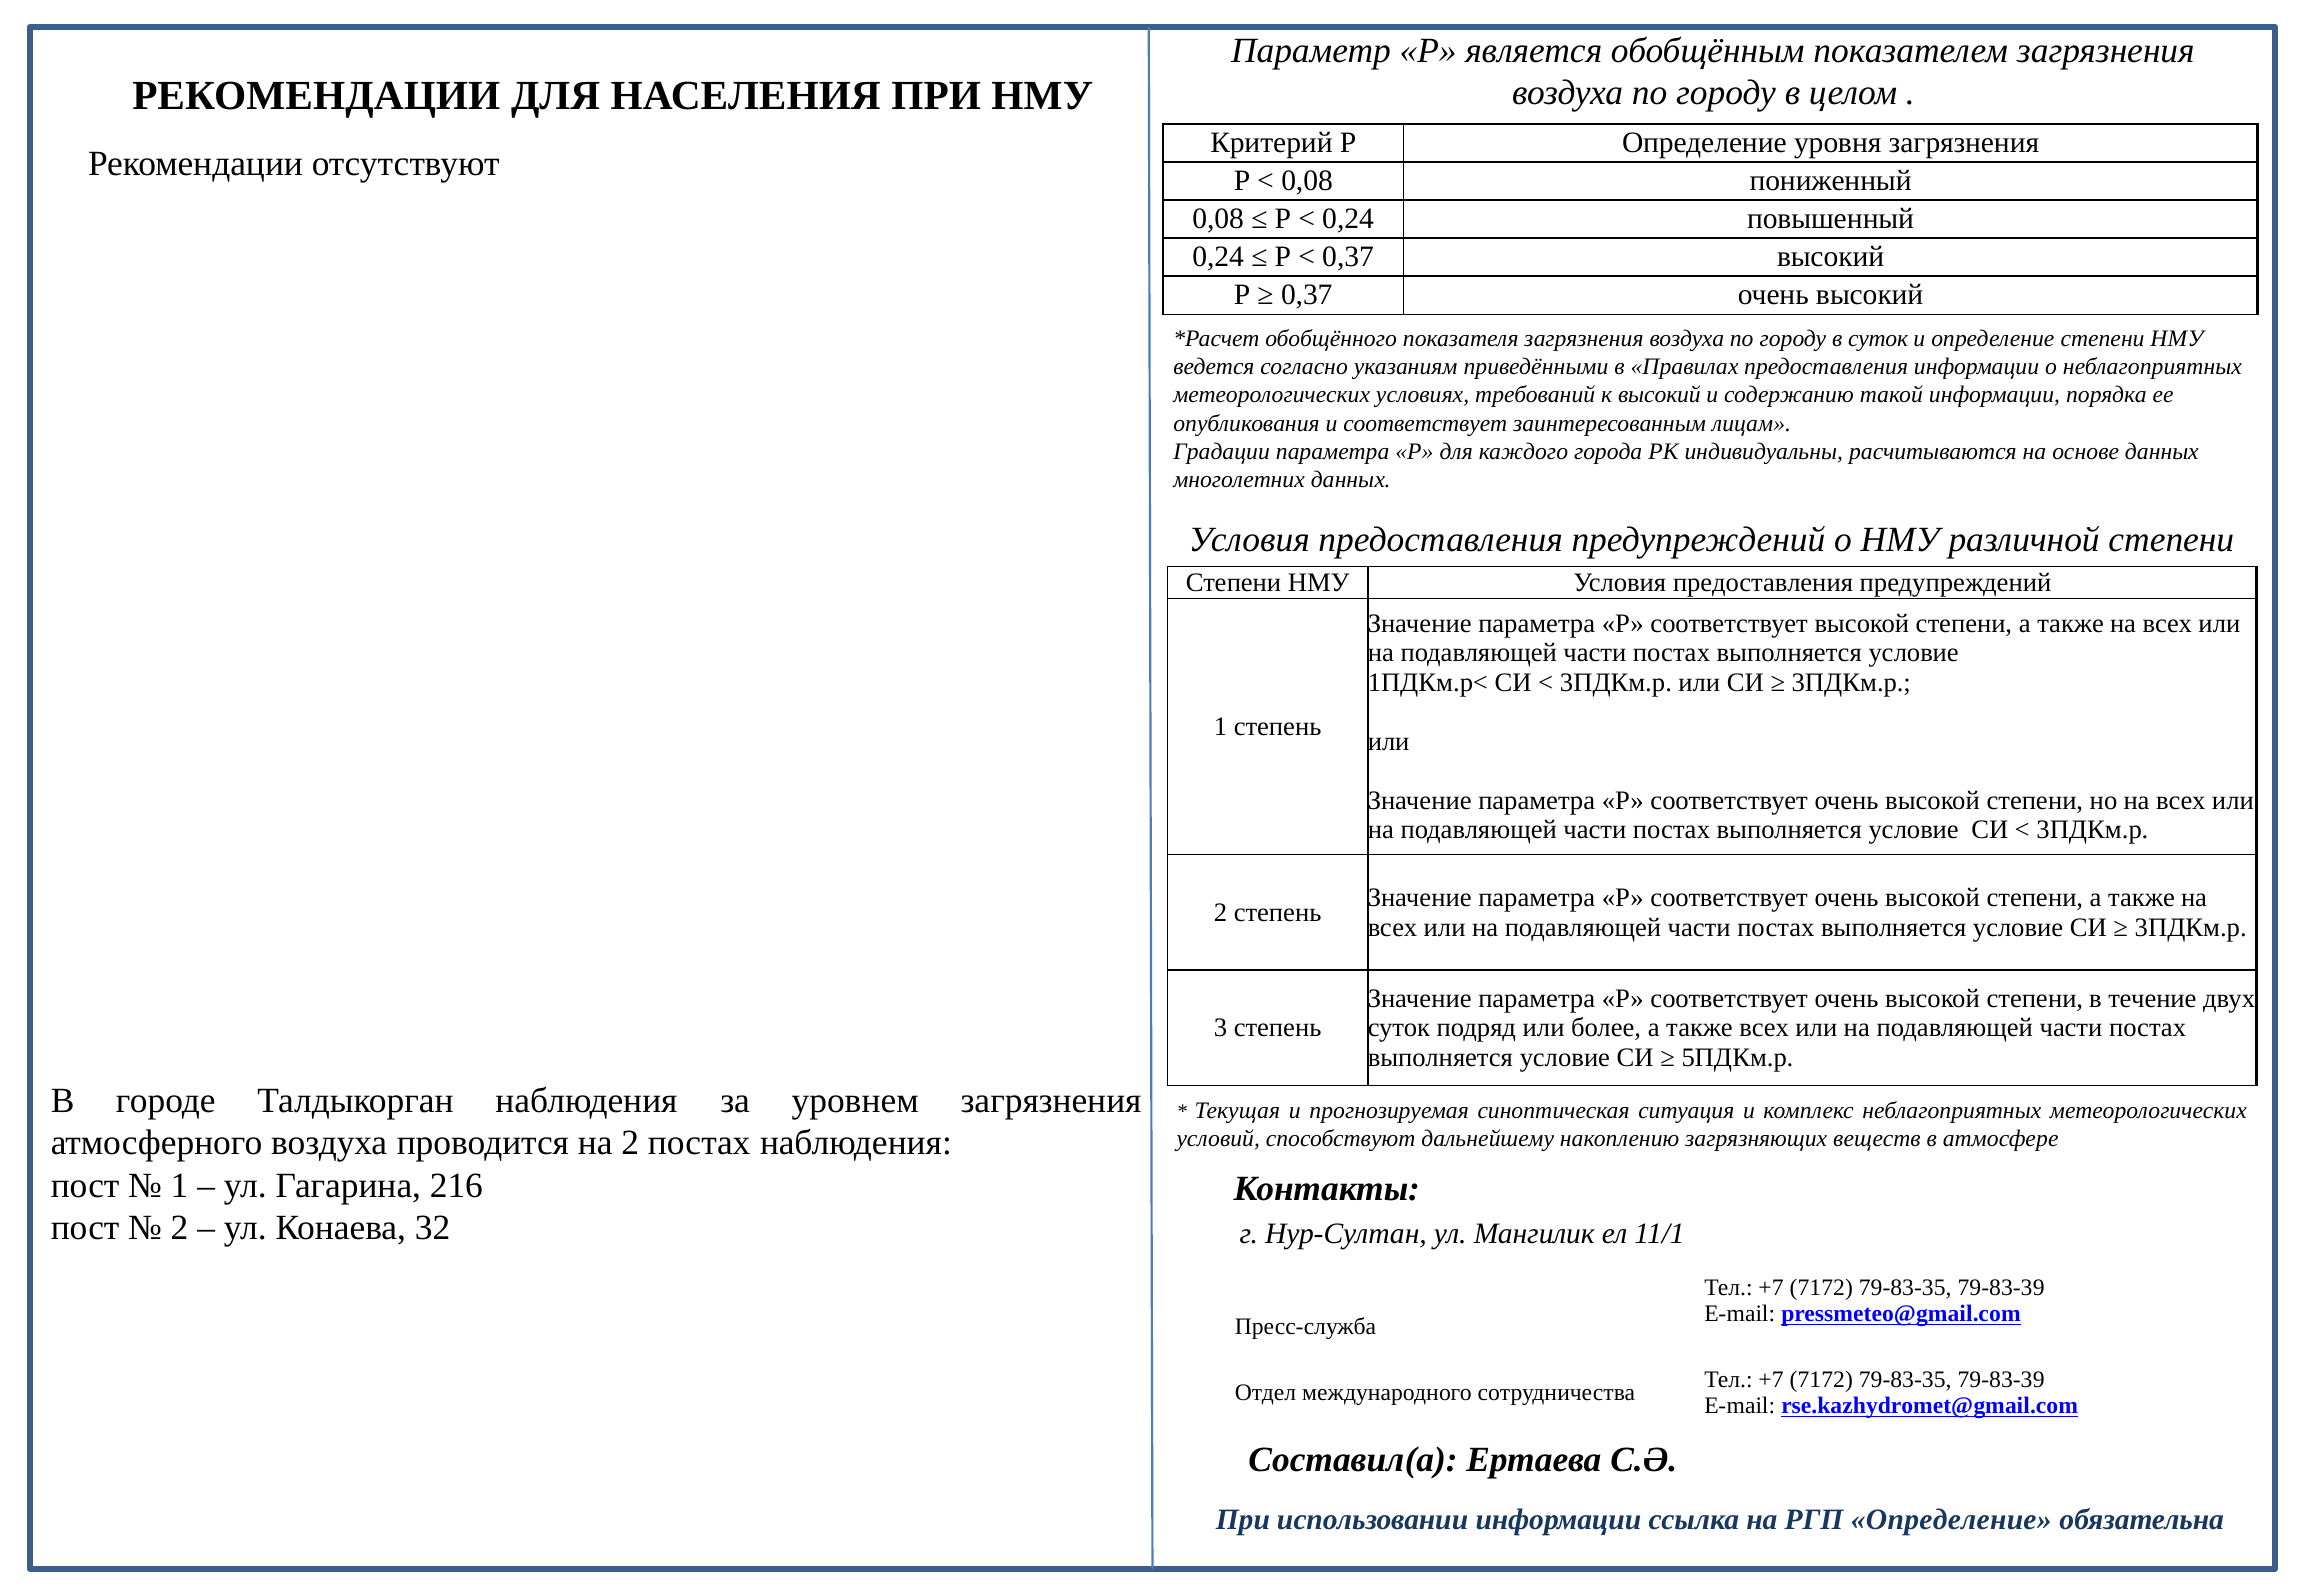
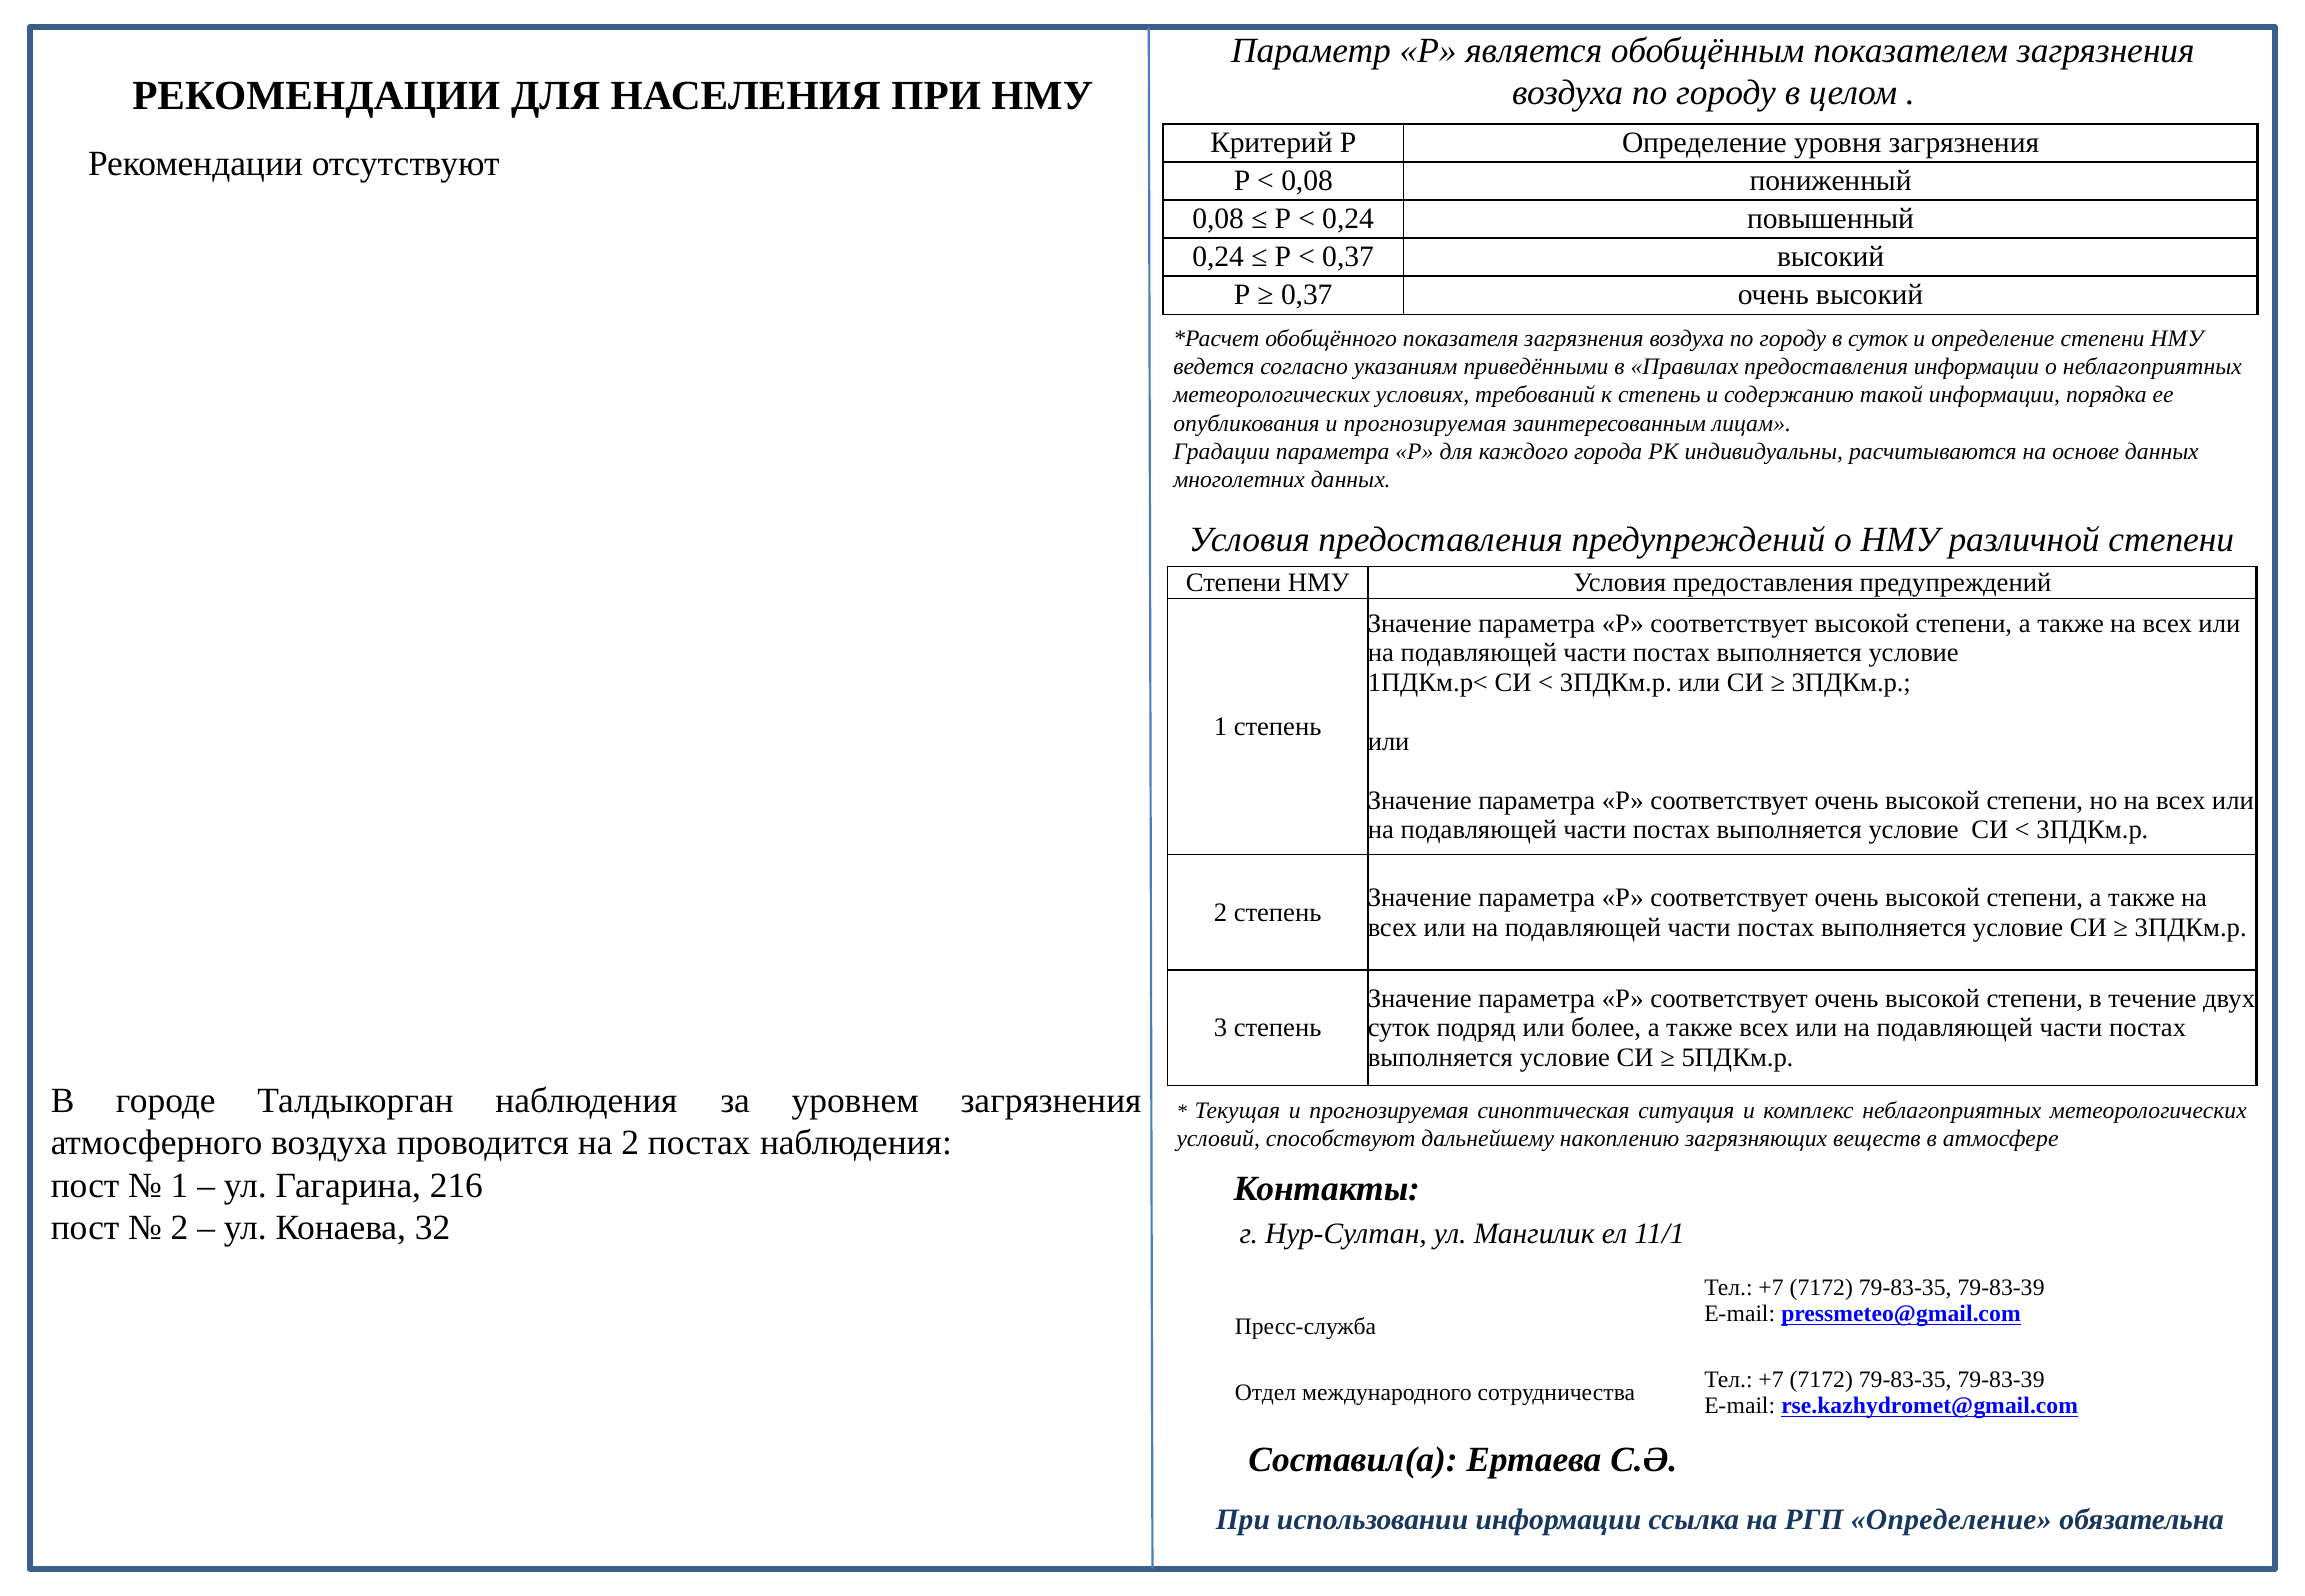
к высокий: высокий -> степень
опубликования и соответствует: соответствует -> прогнозируемая
